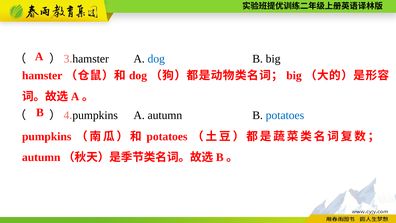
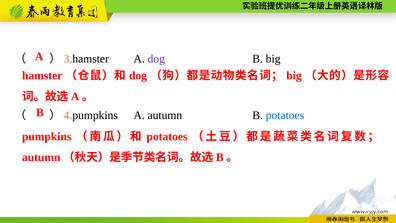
dog at (156, 59) colour: blue -> purple
